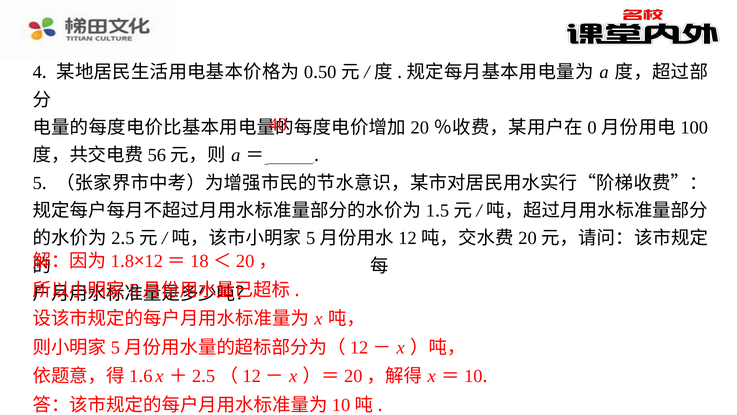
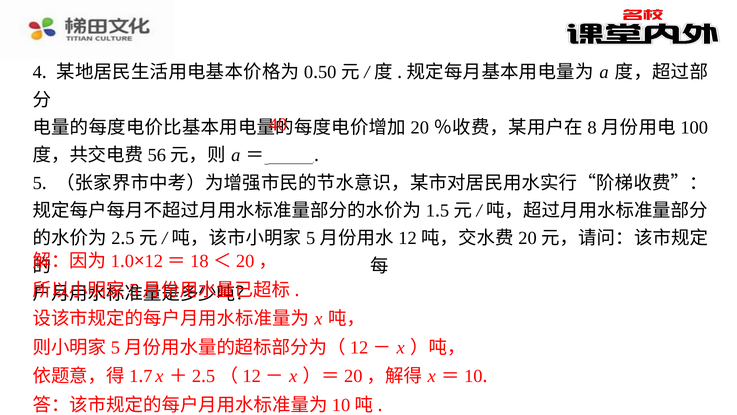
0 at (592, 128): 0 -> 8
8 at (129, 261): 8 -> 0
6: 6 -> 7
